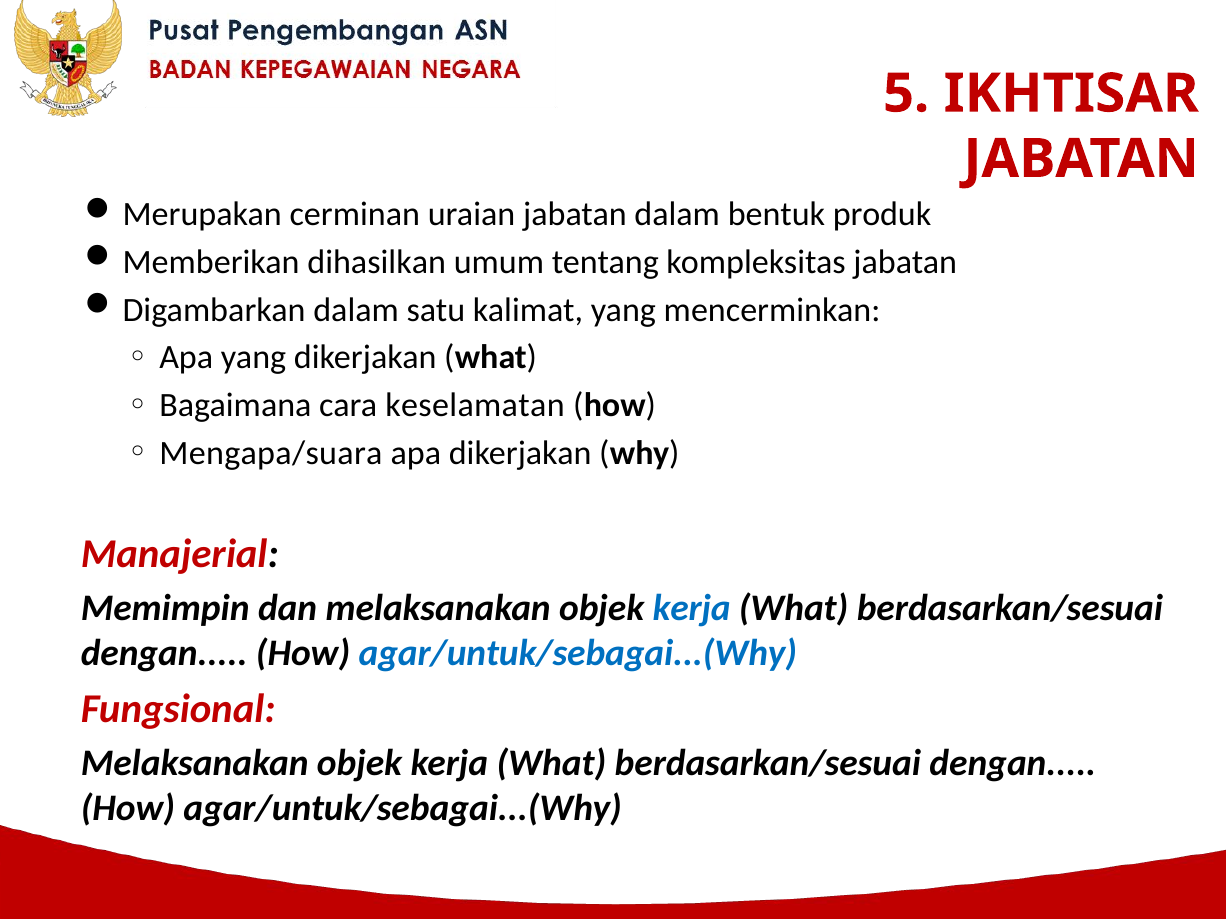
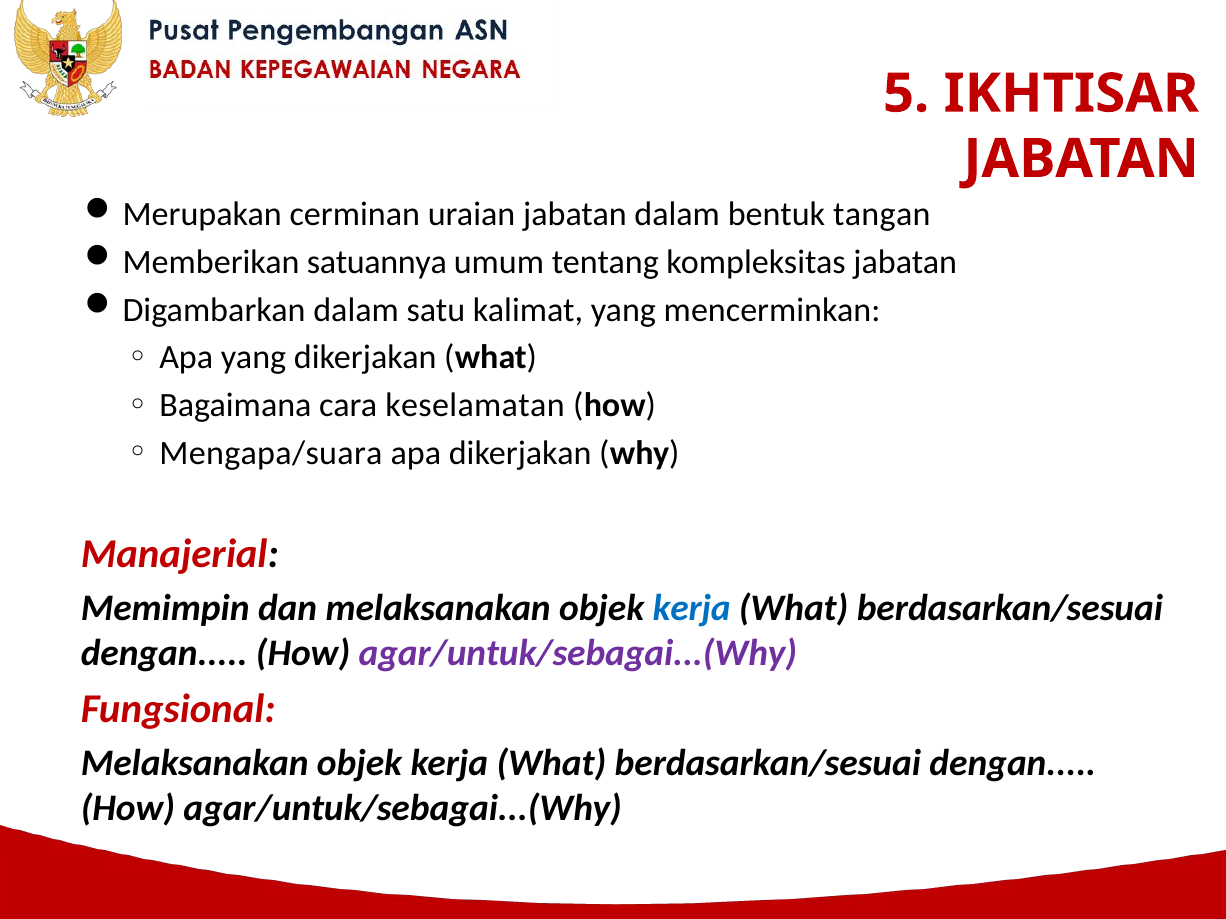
produk: produk -> tangan
dihasilkan: dihasilkan -> satuannya
agar/untuk/sebagai...(Why at (578, 654) colour: blue -> purple
